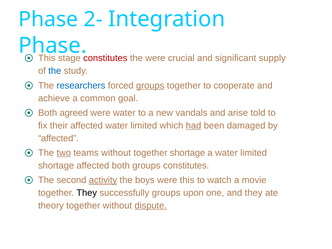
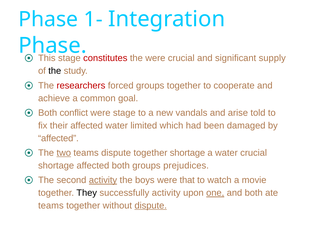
2-: 2- -> 1-
the at (55, 71) colour: blue -> black
researchers colour: blue -> red
groups at (150, 86) underline: present -> none
agreed: agreed -> conflict
were water: water -> stage
had underline: present -> none
teams without: without -> dispute
a water limited: limited -> crucial
groups constitutes: constitutes -> prejudices
were this: this -> that
successfully groups: groups -> activity
one underline: none -> present
and they: they -> both
theory at (51, 206): theory -> teams
